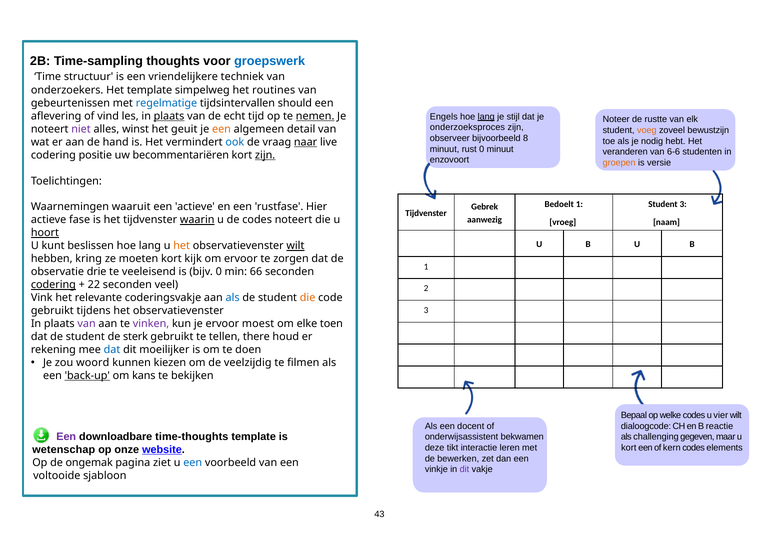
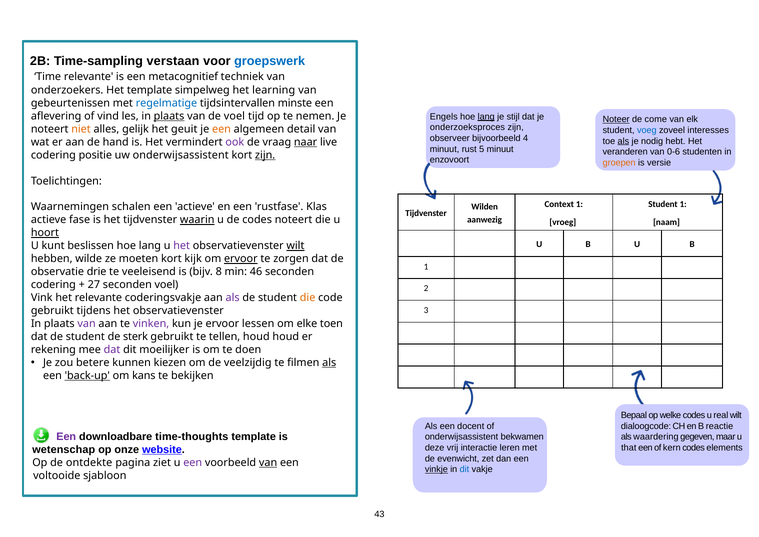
thoughts: thoughts -> verstaan
Time structuur: structuur -> relevante
vriendelijkere: vriendelijkere -> metacognitief
routines: routines -> learning
should: should -> minste
de echt: echt -> voel
nemen underline: present -> none
Noteer underline: none -> present
rustte: rustte -> come
niet colour: purple -> orange
winst: winst -> gelijk
voeg colour: orange -> blue
bewustzijn: bewustzijn -> interesses
8: 8 -> 4
als at (623, 141) underline: none -> present
ook colour: blue -> purple
0 at (482, 149): 0 -> 5
6-6: 6-6 -> 0-6
uw becommentariëren: becommentariëren -> onderwijsassistent
Bedoelt: Bedoelt -> Context
Student 3: 3 -> 1
Gebrek: Gebrek -> Wilden
waaruit: waaruit -> schalen
Hier: Hier -> Klas
het at (182, 246) colour: orange -> purple
kring: kring -> wilde
ervoor at (241, 259) underline: none -> present
bijv 0: 0 -> 8
66: 66 -> 46
codering at (53, 285) underline: present -> none
22: 22 -> 27
seconden veel: veel -> voel
als at (233, 298) colour: blue -> purple
moest: moest -> lessen
tellen there: there -> houd
dat at (112, 350) colour: blue -> purple
woord: woord -> betere
als at (329, 363) underline: none -> present
vier: vier -> real
challenging: challenging -> waardering
tikt: tikt -> vrij
kort at (629, 448): kort -> that
bewerken: bewerken -> evenwicht
ongemak: ongemak -> ontdekte
een at (193, 462) colour: blue -> purple
van at (268, 462) underline: none -> present
vinkje underline: none -> present
dit at (464, 469) colour: purple -> blue
